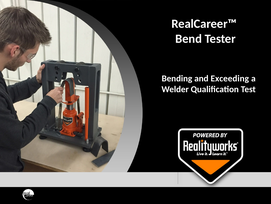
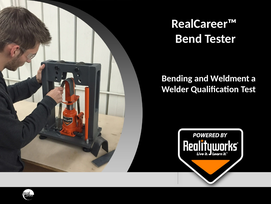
Exceeding: Exceeding -> Weldment
